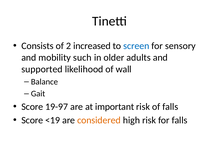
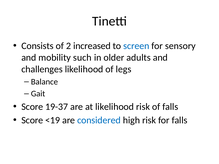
supported: supported -> challenges
wall: wall -> legs
19-97: 19-97 -> 19-37
at important: important -> likelihood
considered colour: orange -> blue
